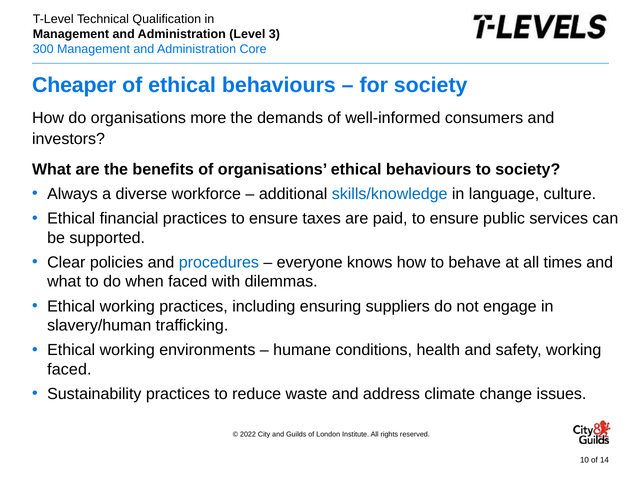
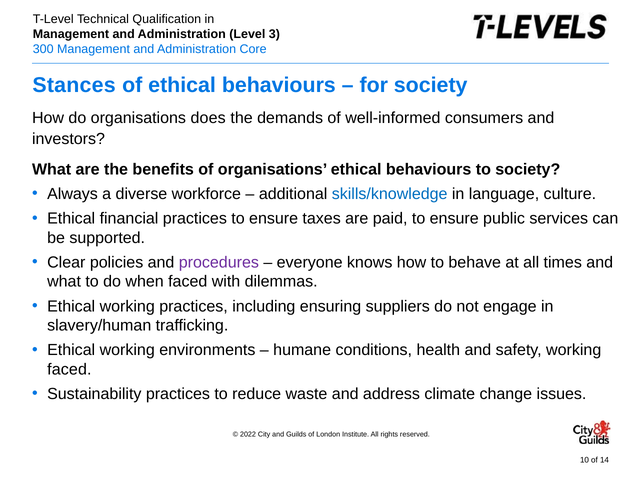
Cheaper: Cheaper -> Stances
more: more -> does
procedures colour: blue -> purple
